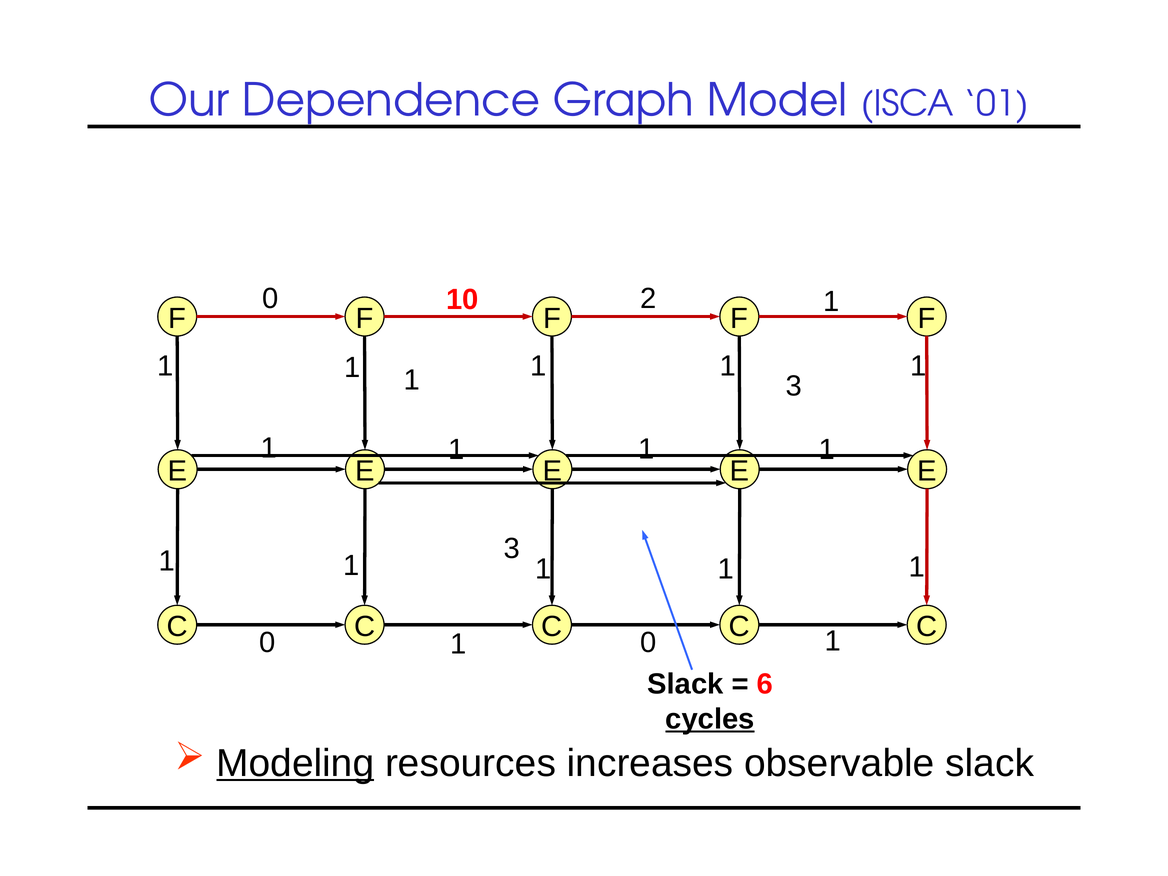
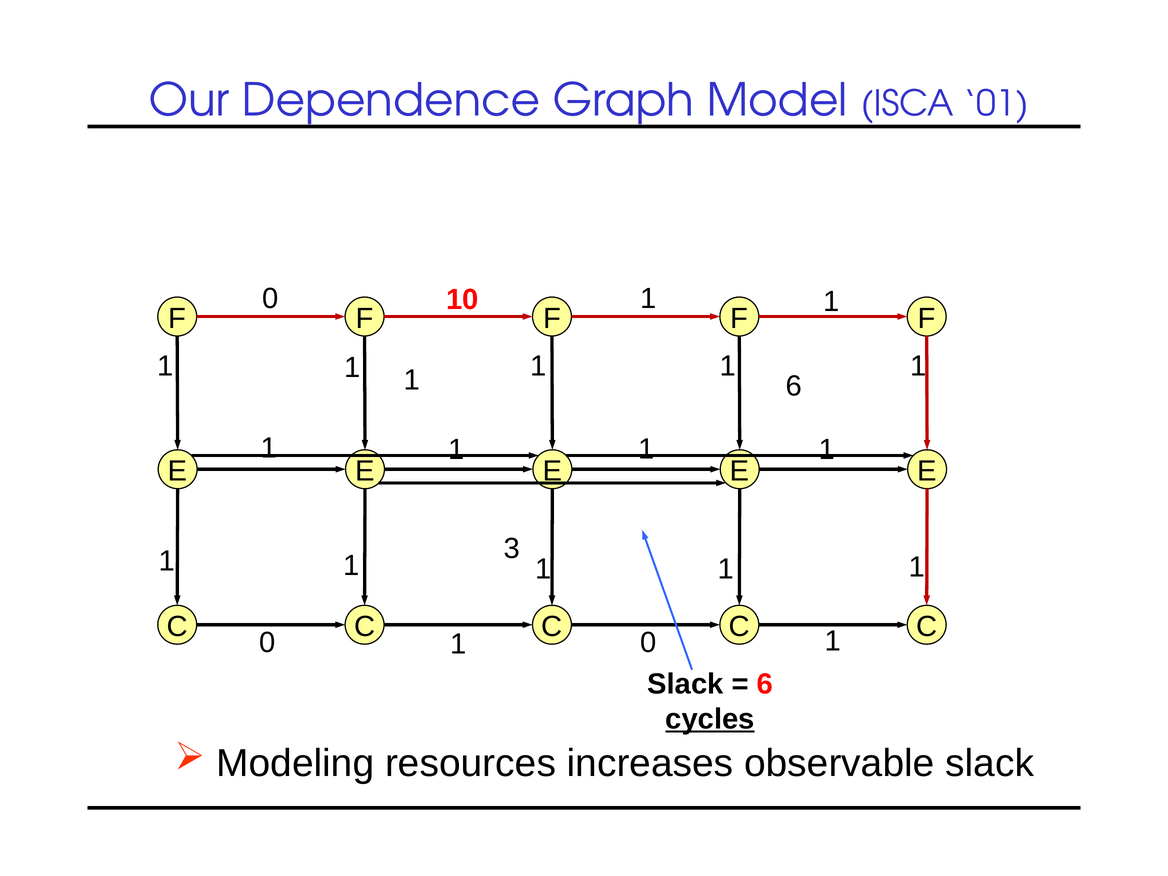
2 at (649, 298): 2 -> 1
1 3: 3 -> 6
Modeling underline: present -> none
